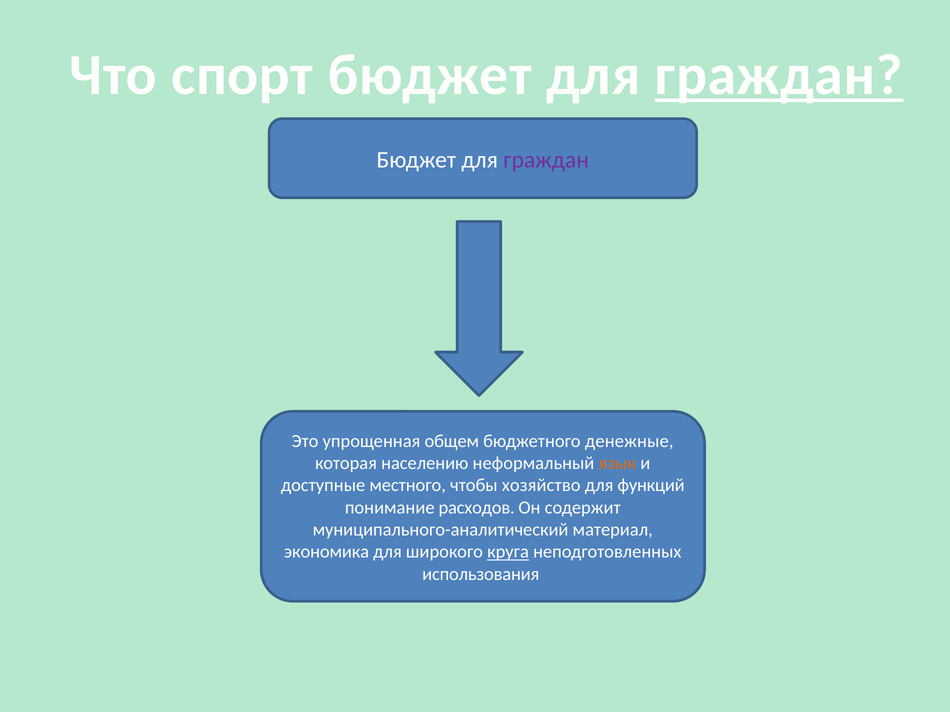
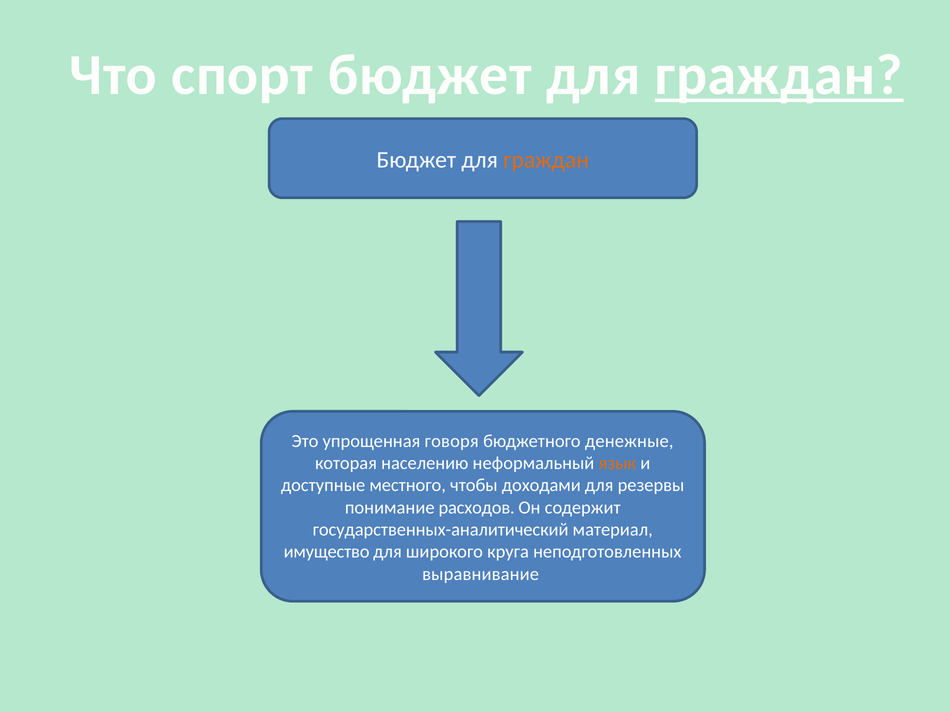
граждан at (546, 160) colour: purple -> orange
общем: общем -> говоря
хозяйство: хозяйство -> доходами
функций: функций -> резервы
муниципального-аналитический: муниципального-аналитический -> государственных-аналитический
экономика: экономика -> имущество
круга underline: present -> none
использования: использования -> выравнивание
